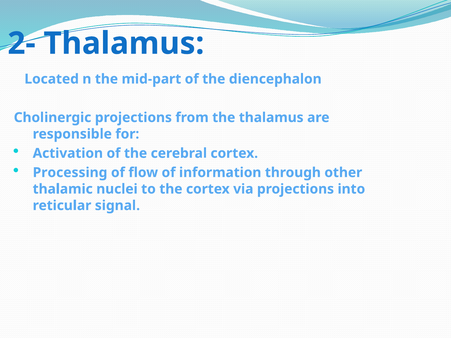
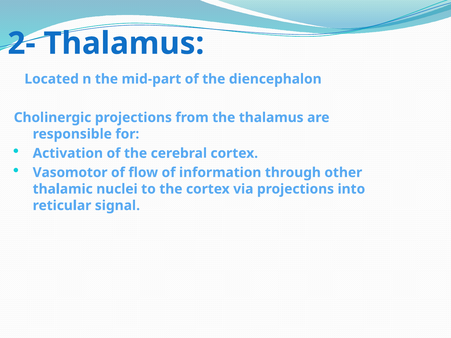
Processing: Processing -> Vasomotor
